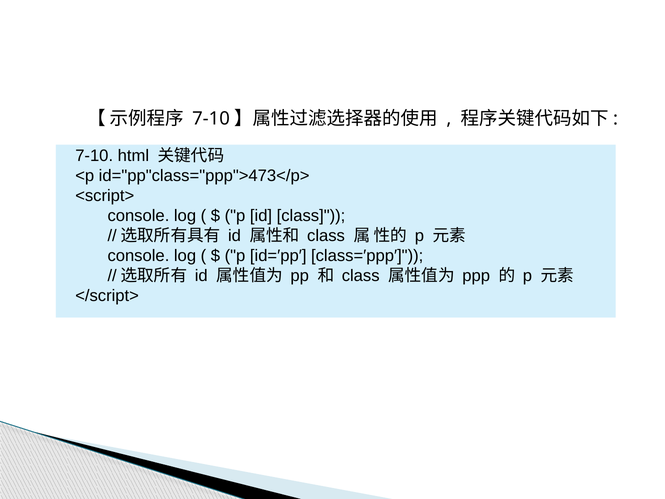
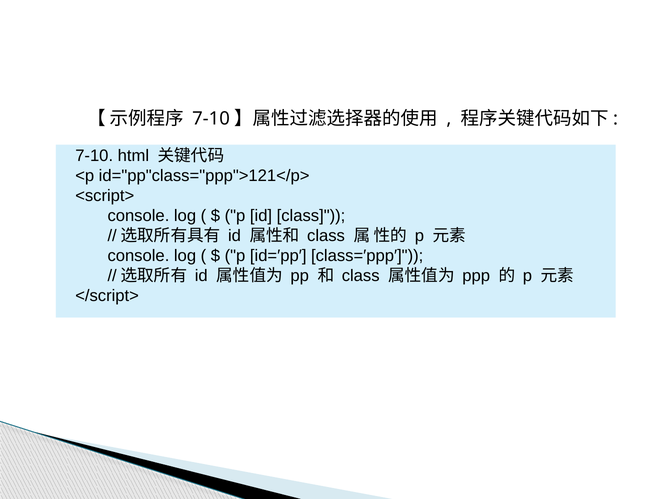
id="pp"class="ppp">473</p>: id="pp"class="ppp">473</p> -> id="pp"class="ppp">121</p>
